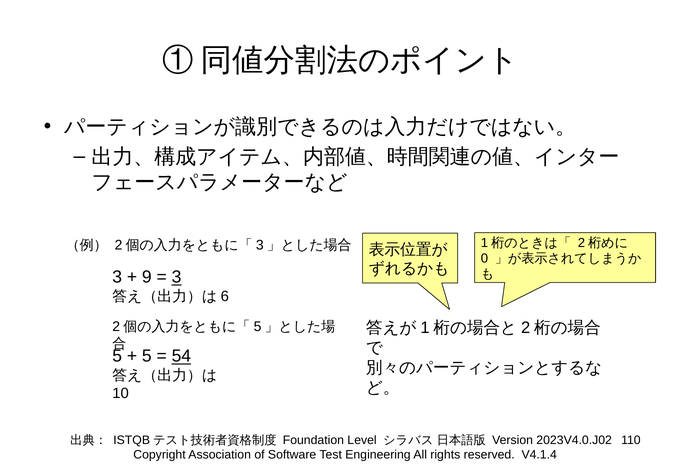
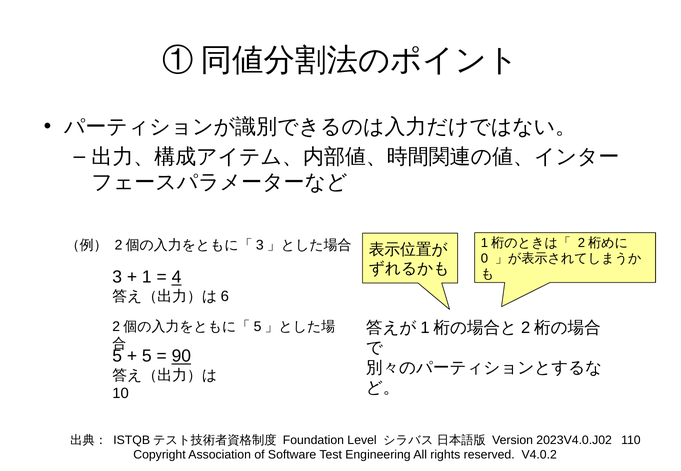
9 at (147, 277): 9 -> 1
3 at (177, 277): 3 -> 4
54: 54 -> 90
V4.1.4: V4.1.4 -> V4.0.2
